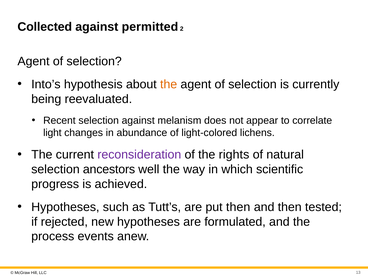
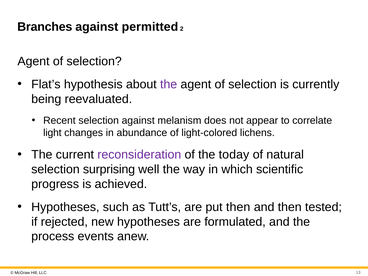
Collected: Collected -> Branches
Into’s: Into’s -> Flat’s
the at (169, 84) colour: orange -> purple
rights: rights -> today
ancestors: ancestors -> surprising
